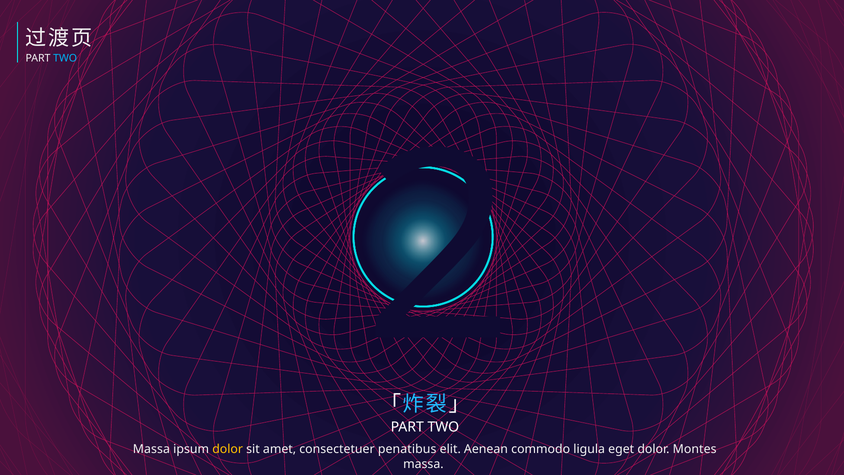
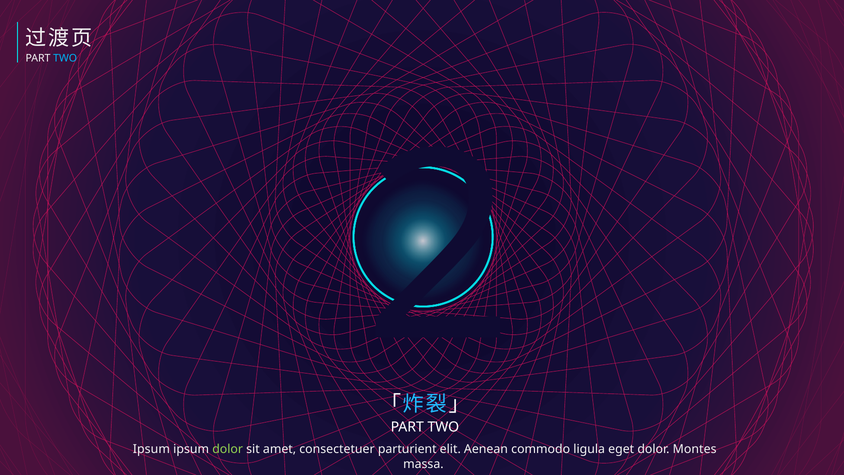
Massa at (151, 449): Massa -> Ipsum
dolor at (228, 449) colour: yellow -> light green
penatibus: penatibus -> parturient
